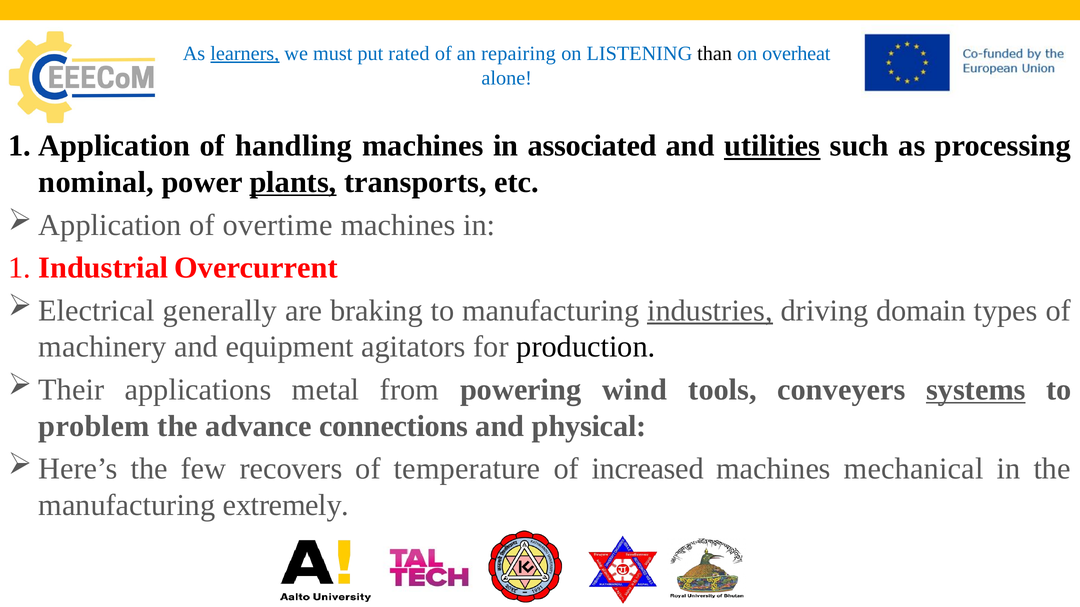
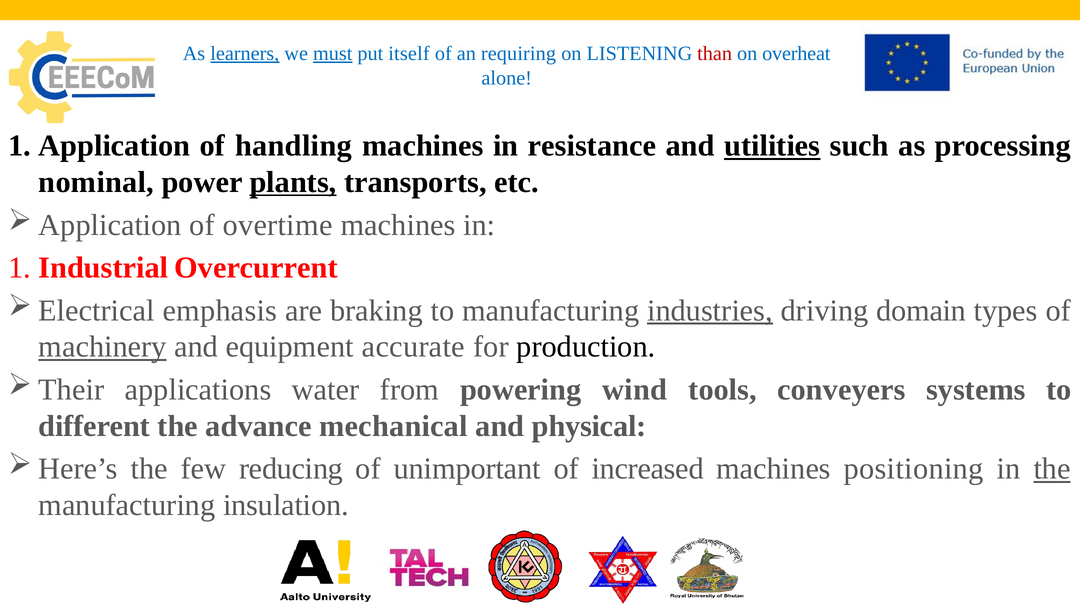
must underline: none -> present
rated: rated -> itself
repairing: repairing -> requiring
than colour: black -> red
associated: associated -> resistance
generally: generally -> emphasis
machinery underline: none -> present
agitators: agitators -> accurate
metal: metal -> water
systems underline: present -> none
problem: problem -> different
connections: connections -> mechanical
recovers: recovers -> reducing
temperature: temperature -> unimportant
mechanical: mechanical -> positioning
the at (1052, 469) underline: none -> present
extremely: extremely -> insulation
